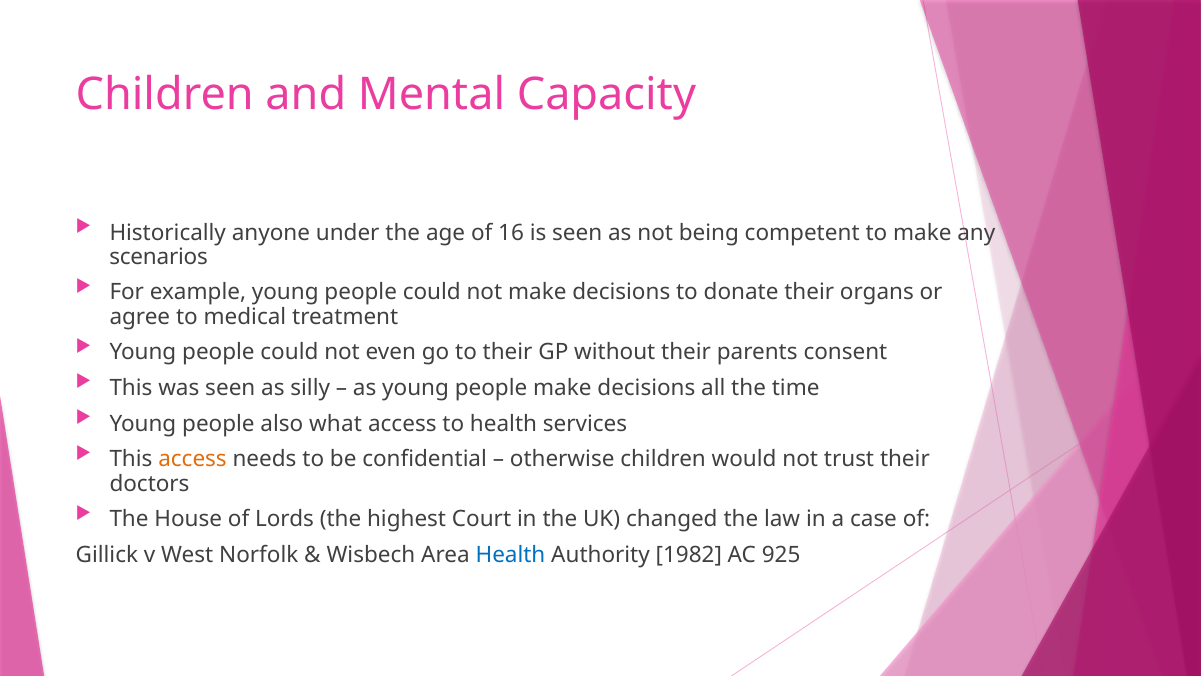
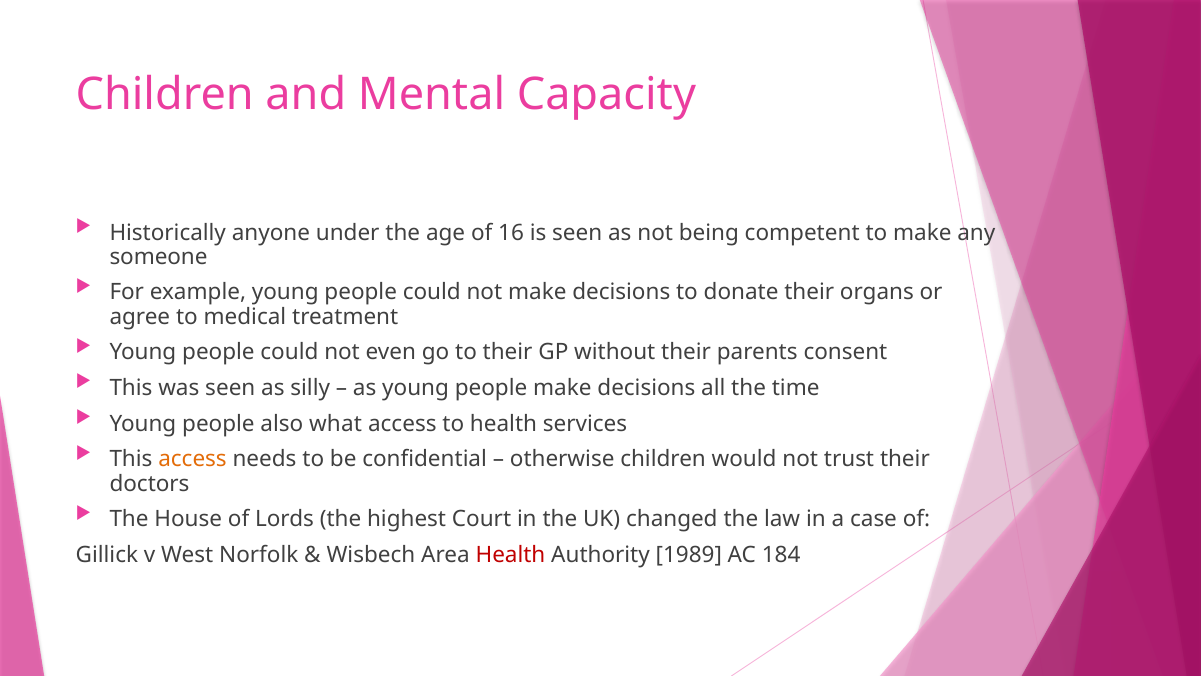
scenarios: scenarios -> someone
Health at (510, 554) colour: blue -> red
1982: 1982 -> 1989
925: 925 -> 184
